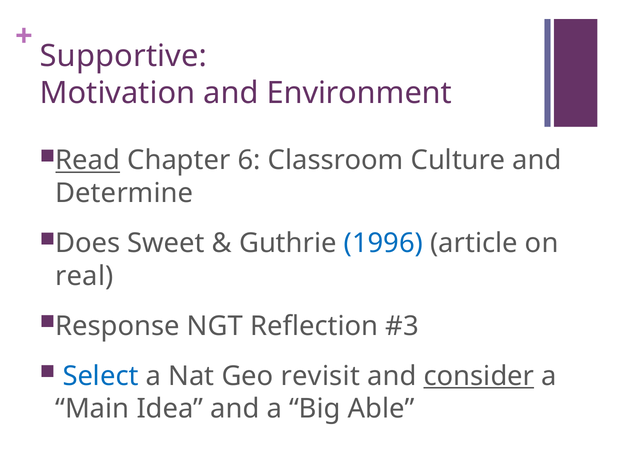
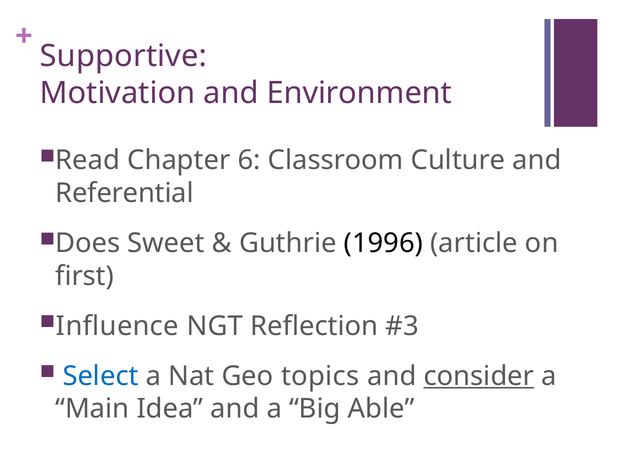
Read underline: present -> none
Determine: Determine -> Referential
1996 colour: blue -> black
real: real -> first
Response: Response -> Influence
revisit: revisit -> topics
